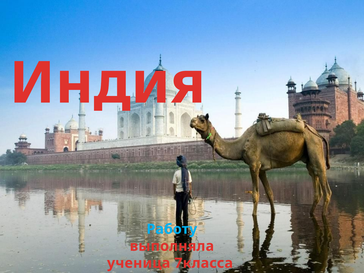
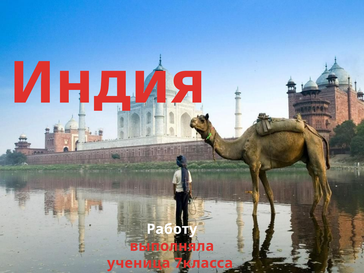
Работу colour: light blue -> white
